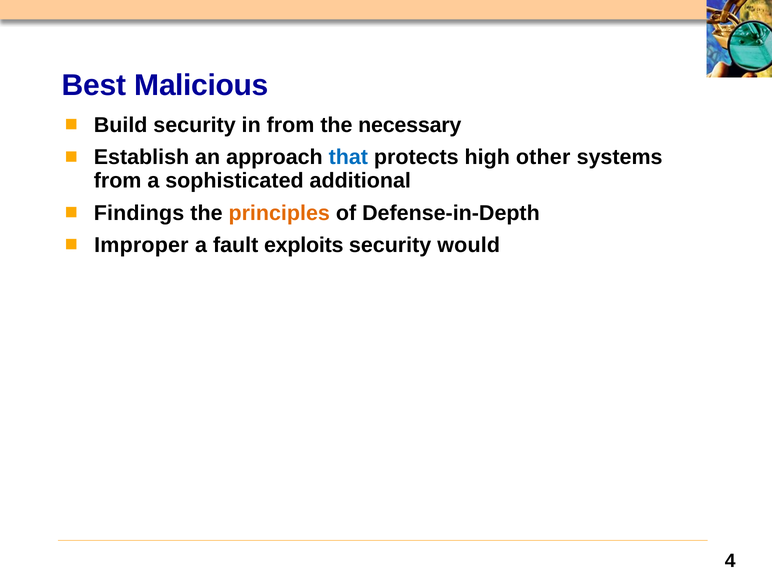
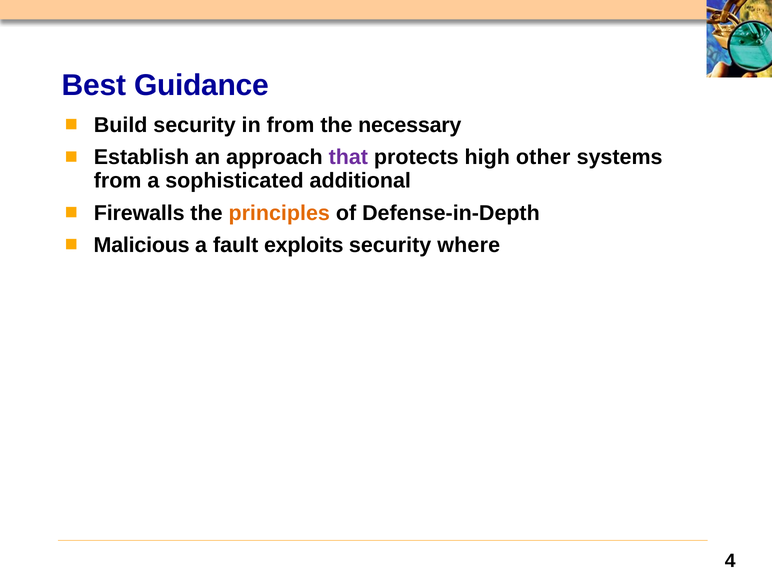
Malicious: Malicious -> Guidance
that colour: blue -> purple
Findings: Findings -> Firewalls
Improper: Improper -> Malicious
would: would -> where
